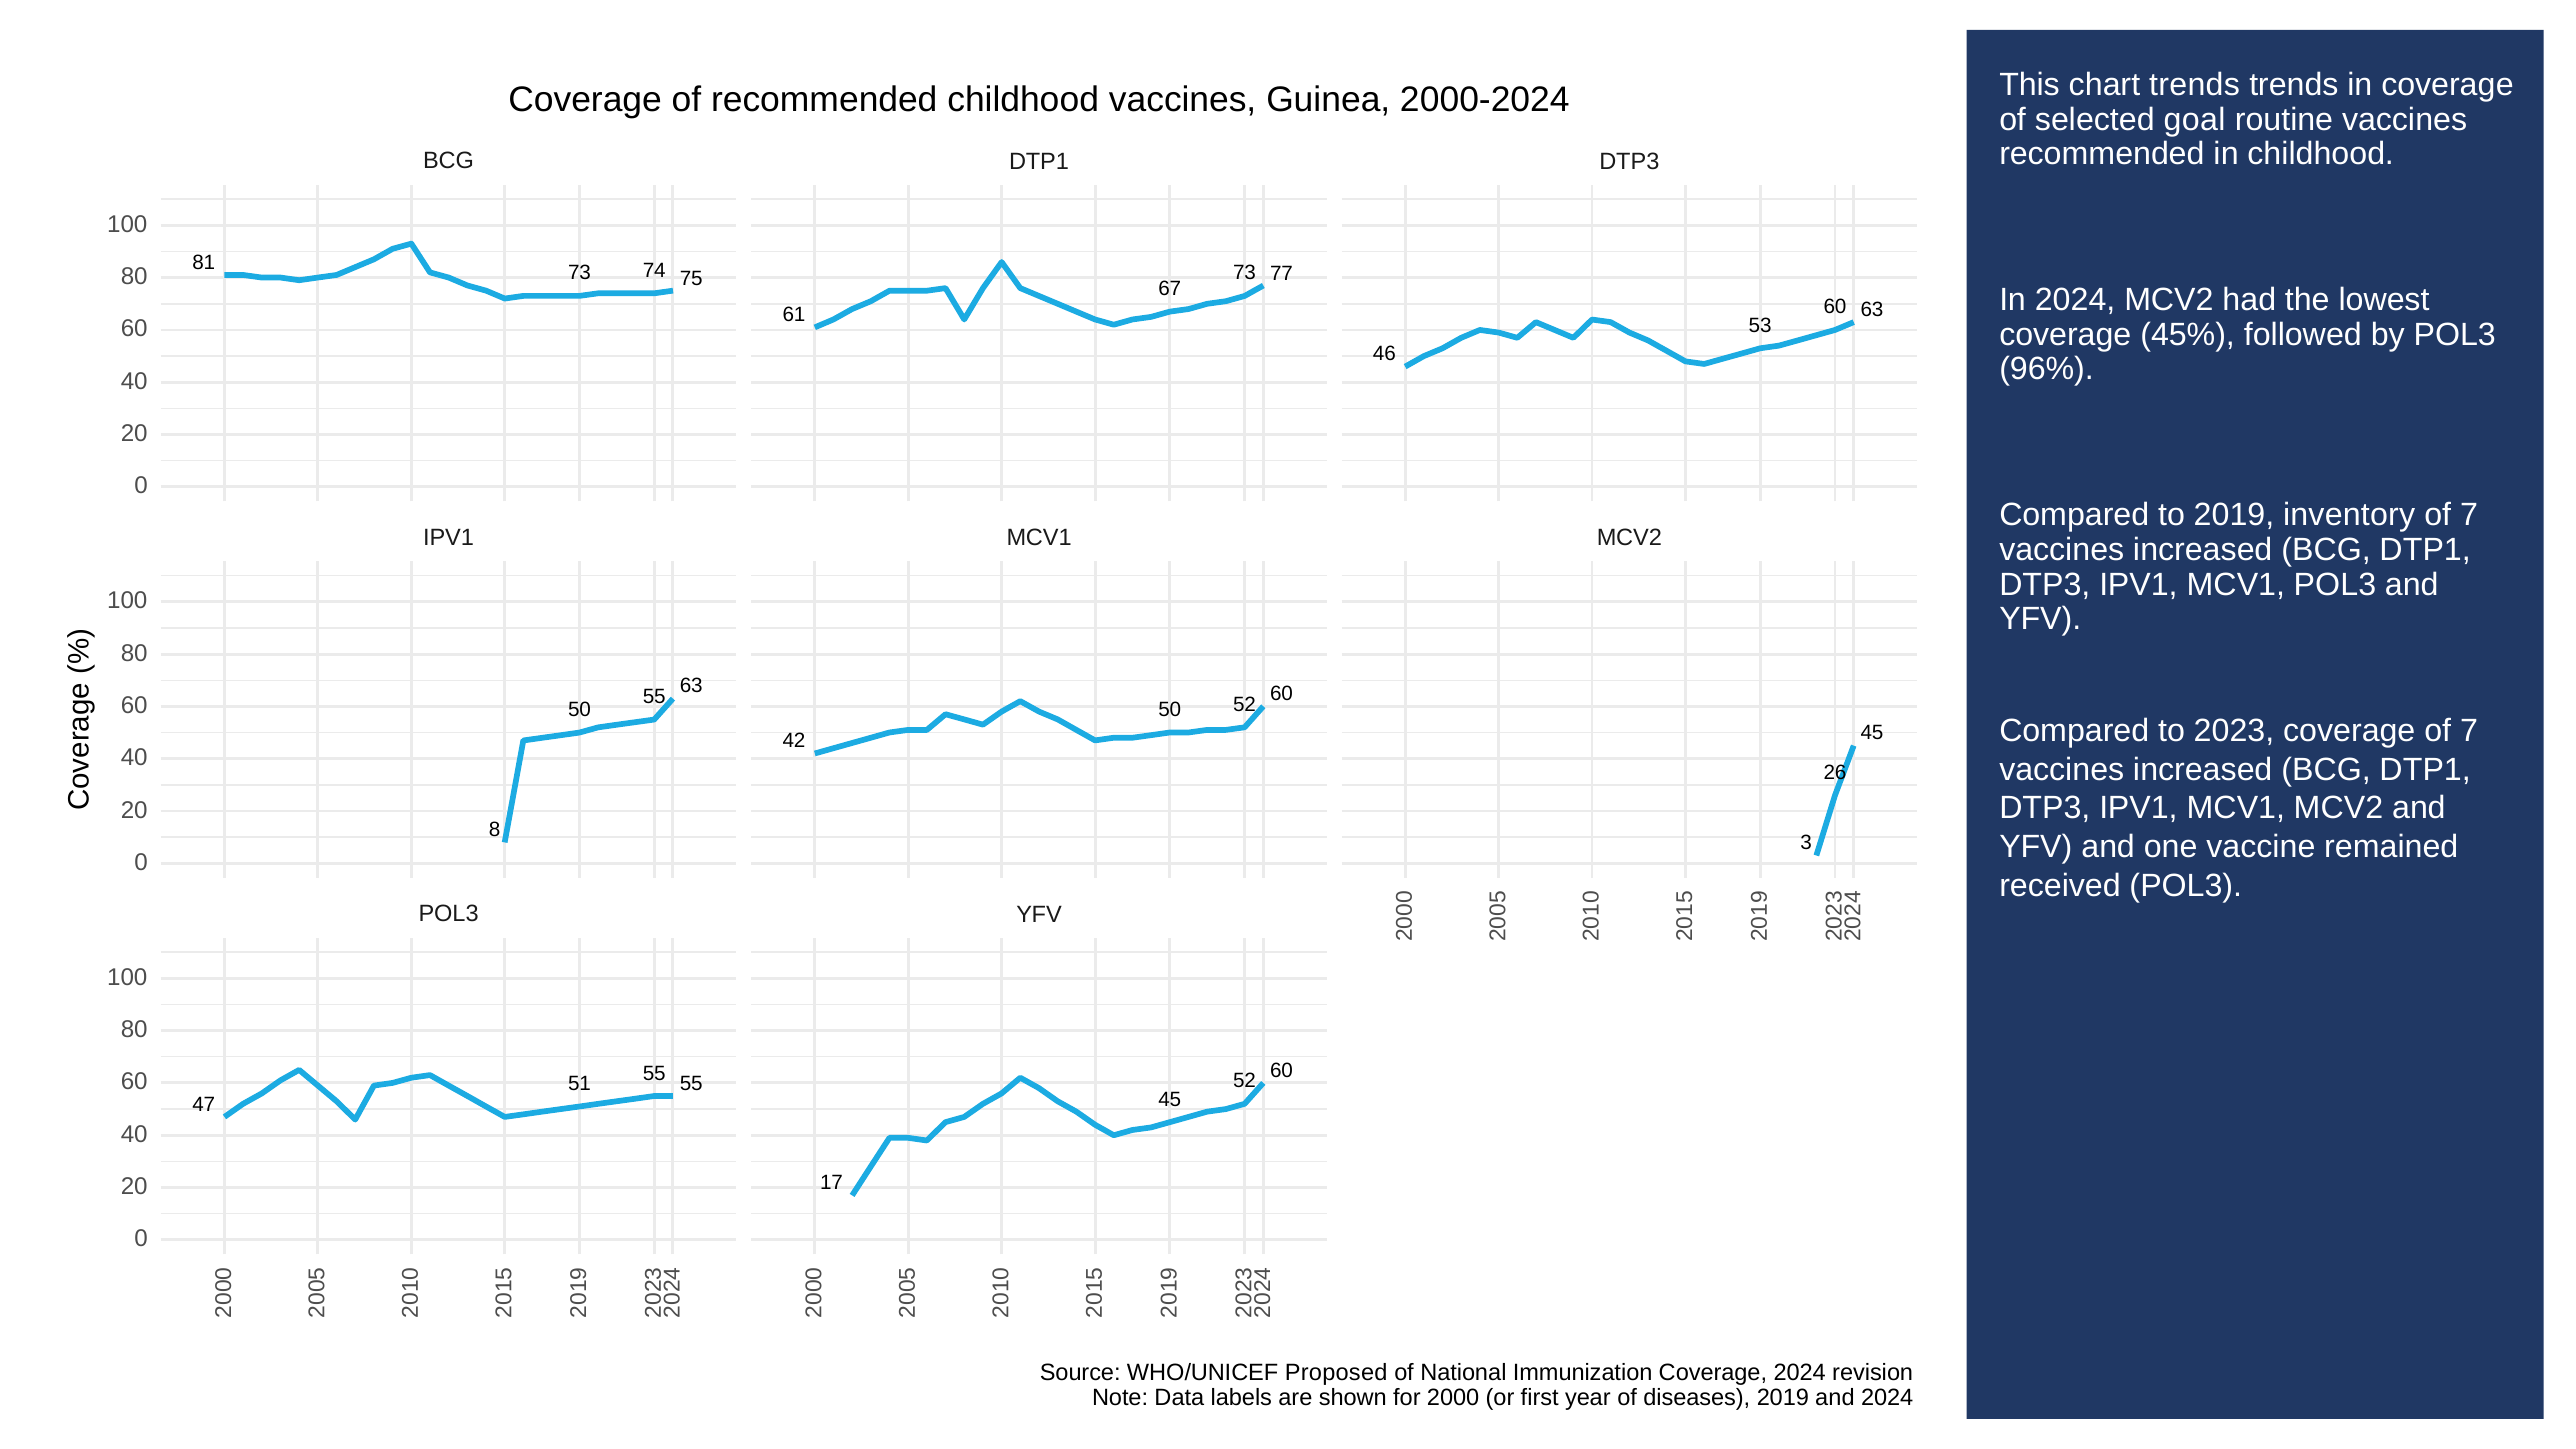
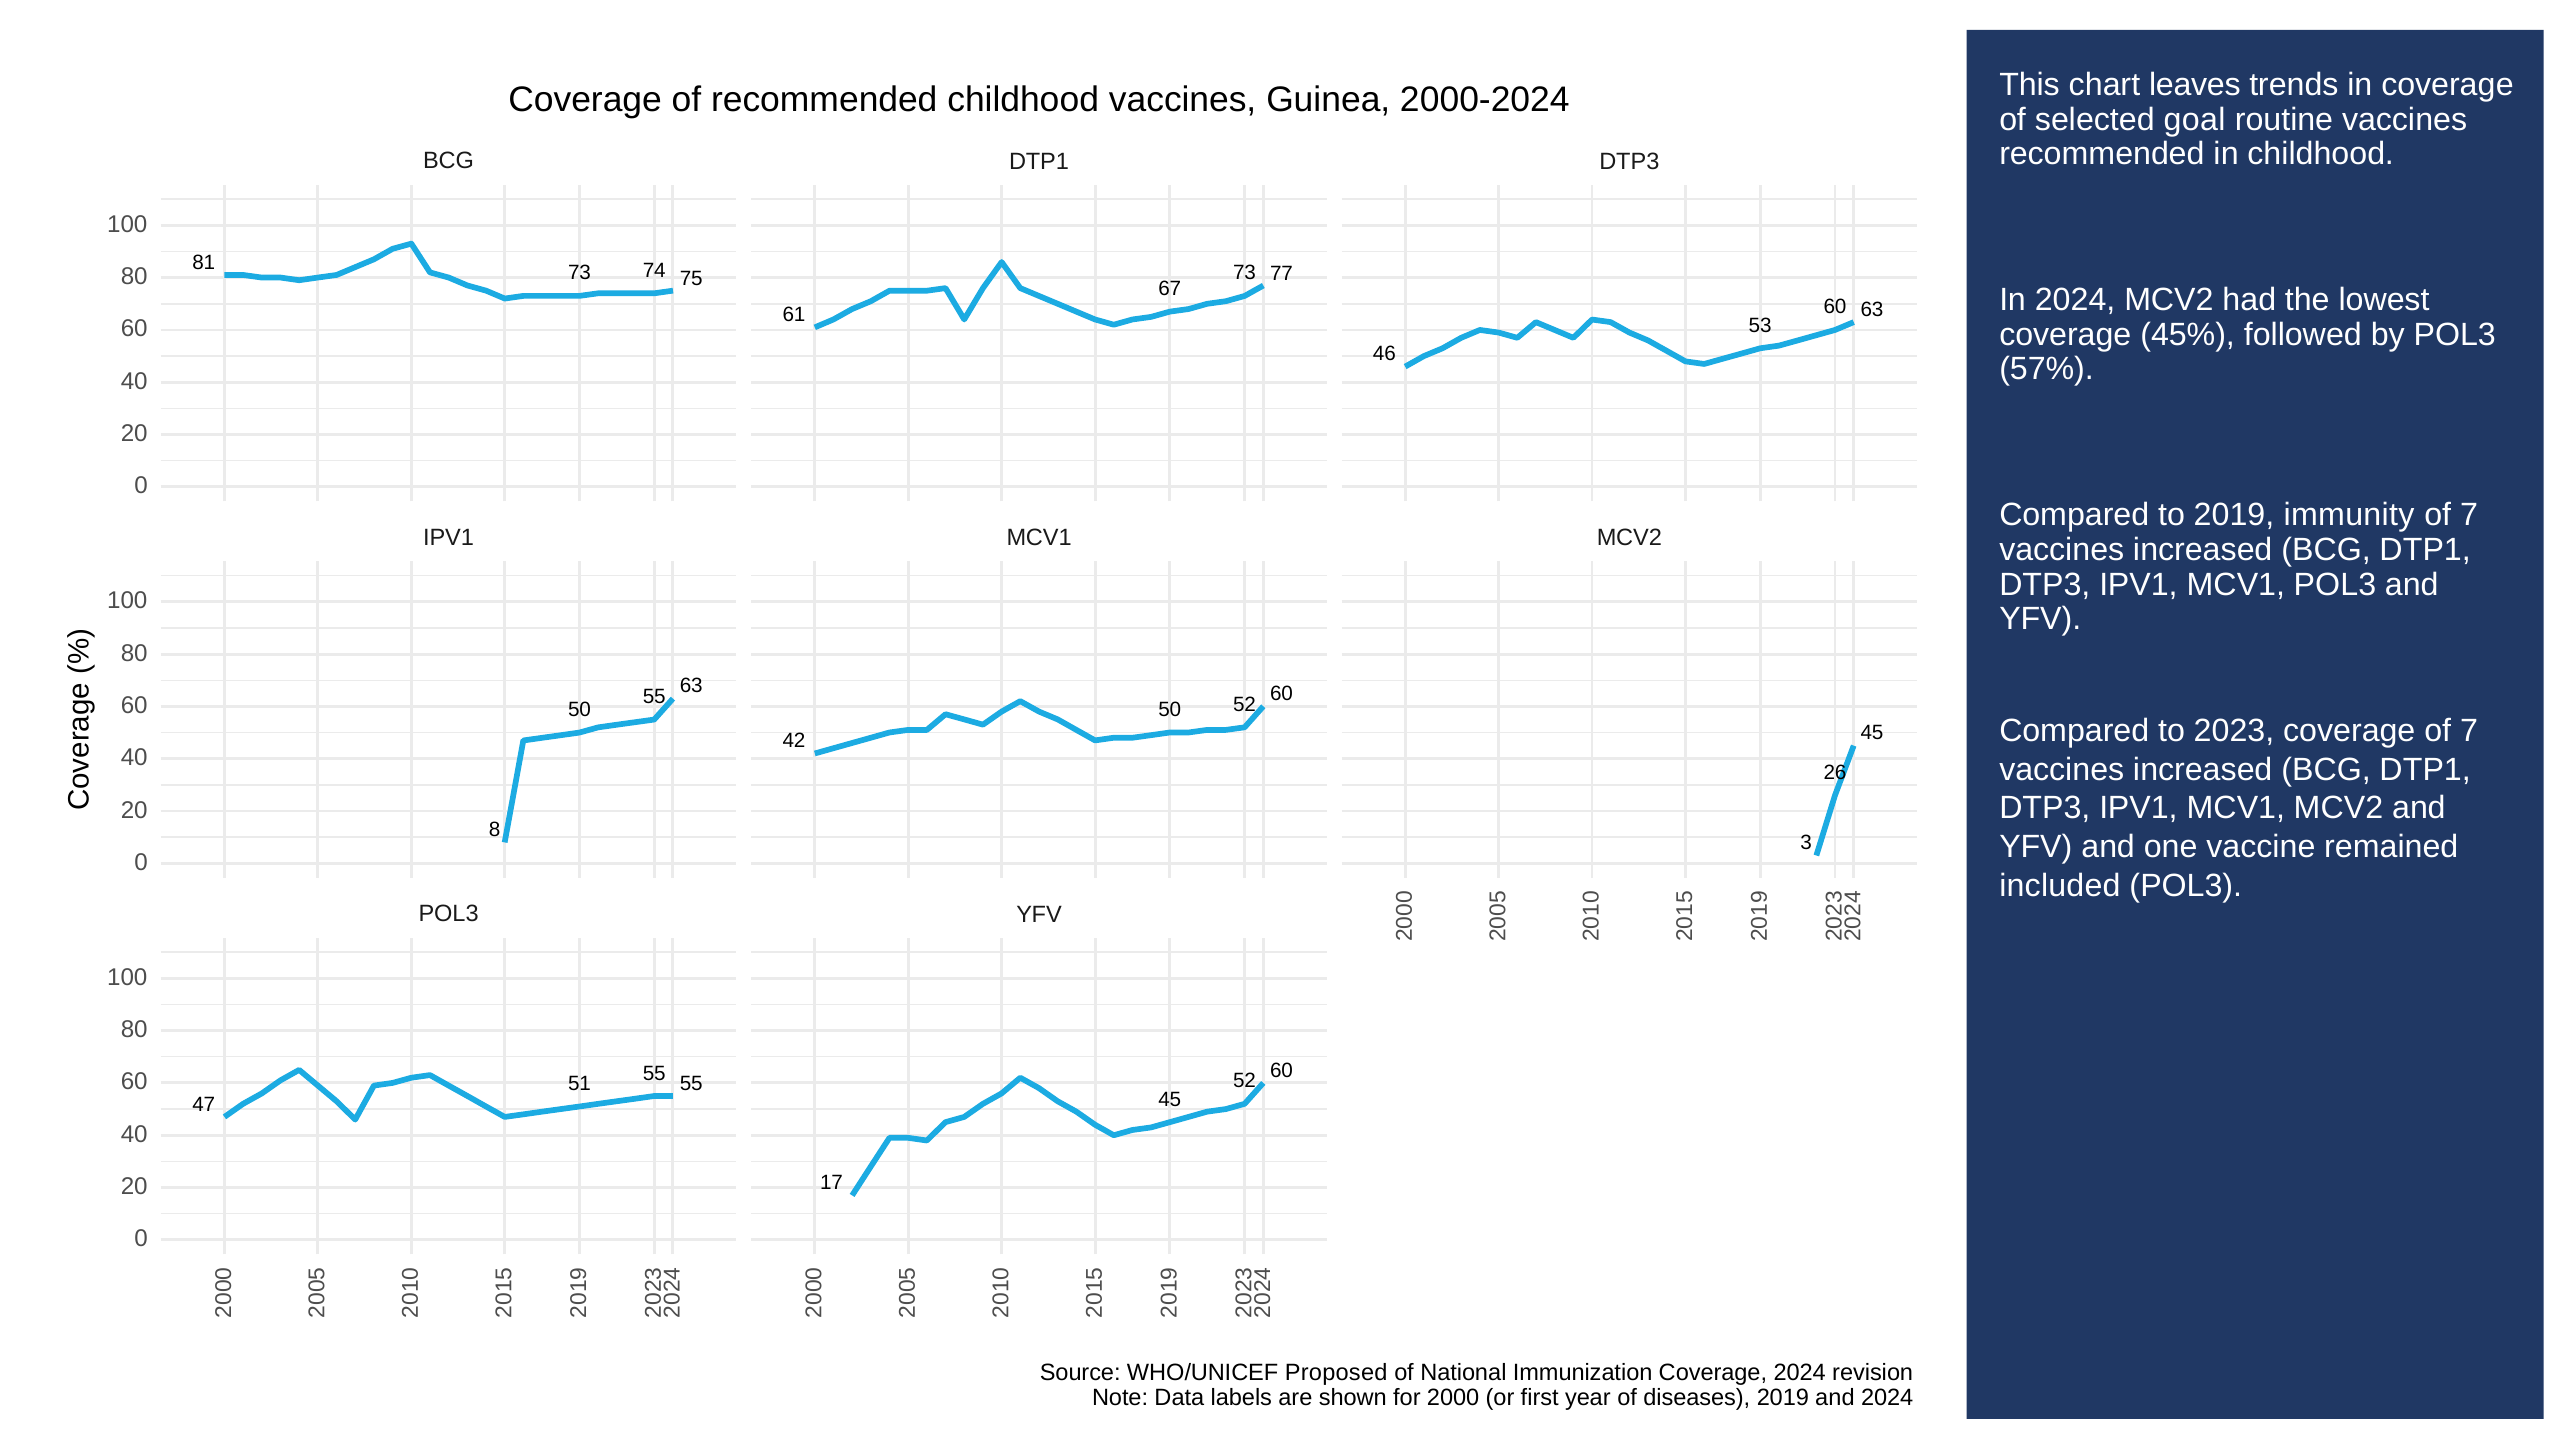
chart trends: trends -> leaves
96%: 96% -> 57%
inventory: inventory -> immunity
received: received -> included
